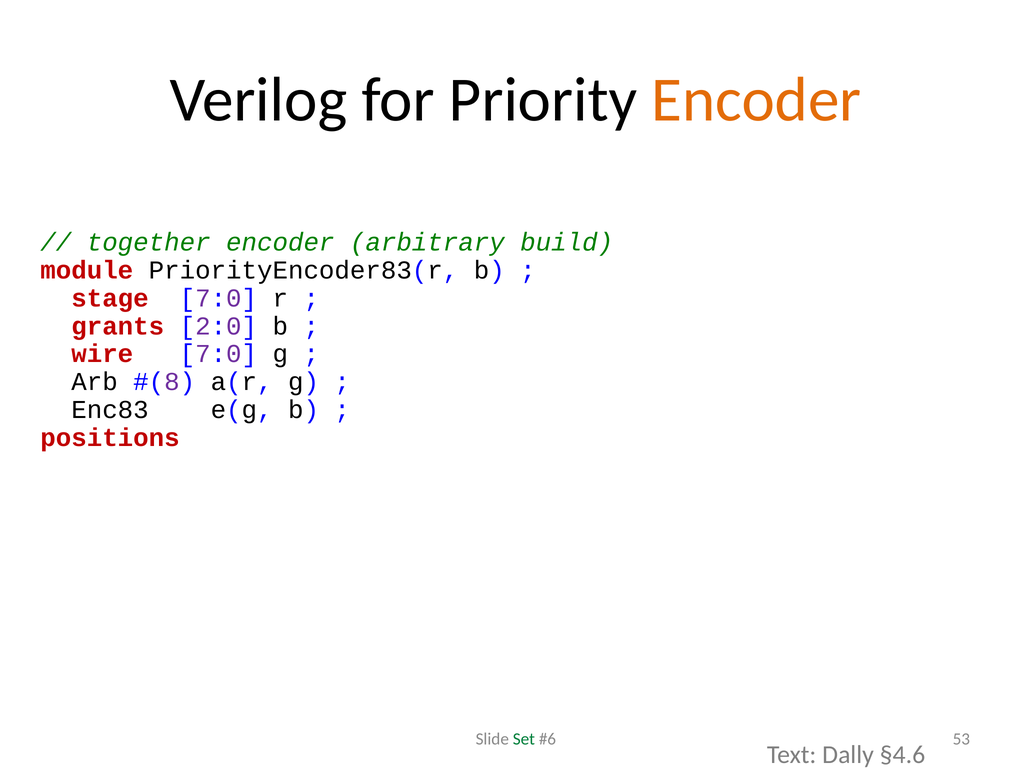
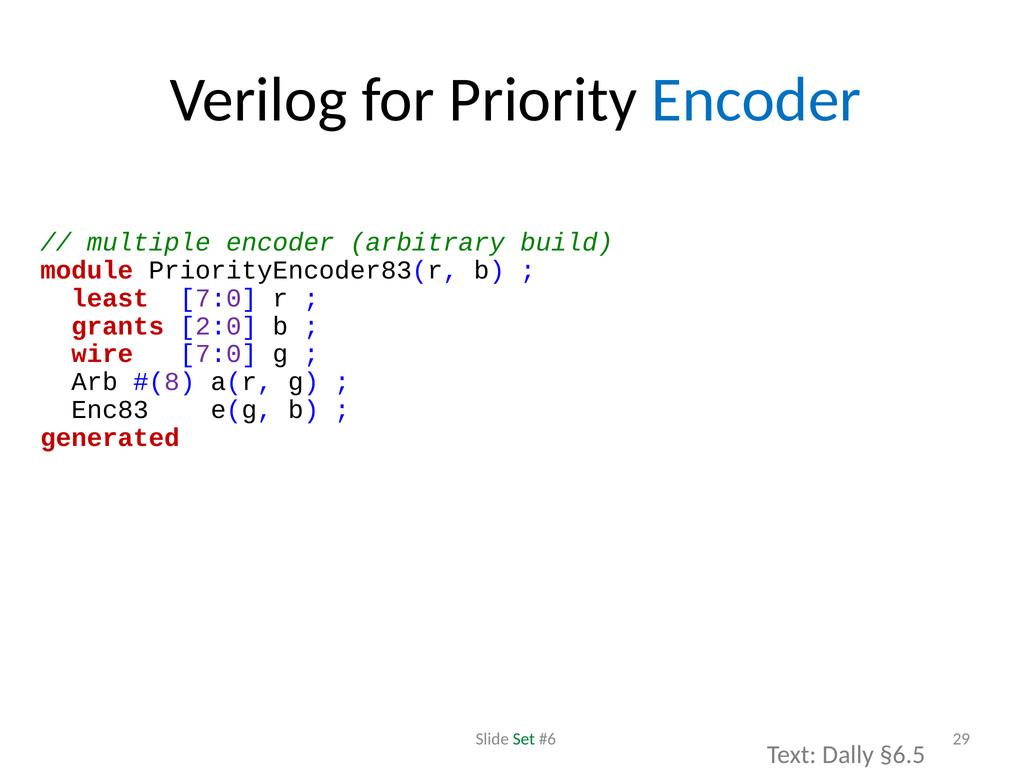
Encoder at (756, 100) colour: orange -> blue
together: together -> multiple
stage: stage -> least
positions: positions -> generated
53: 53 -> 29
§4.6: §4.6 -> §6.5
